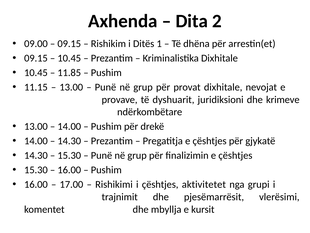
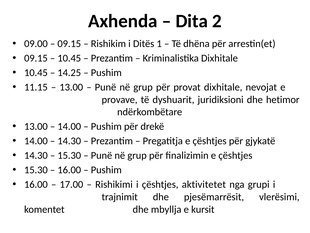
11.85: 11.85 -> 14.25
krimeve: krimeve -> hetimor
